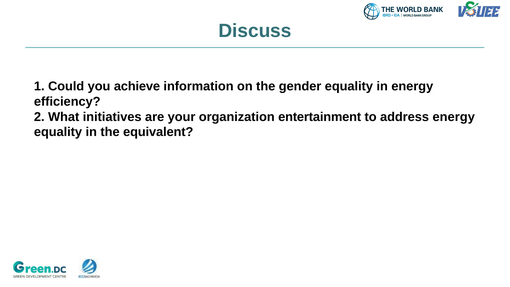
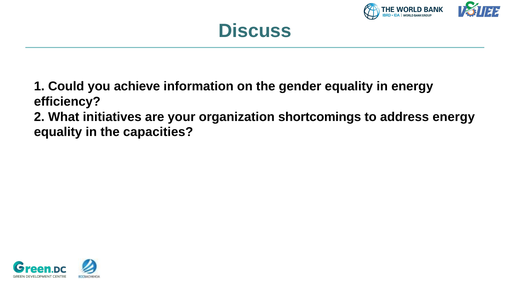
entertainment: entertainment -> shortcomings
equivalent: equivalent -> capacities
